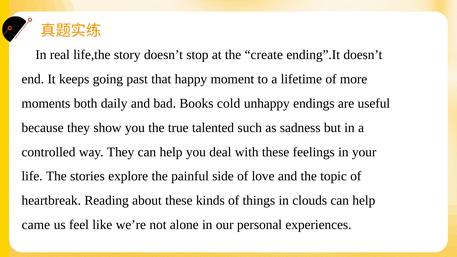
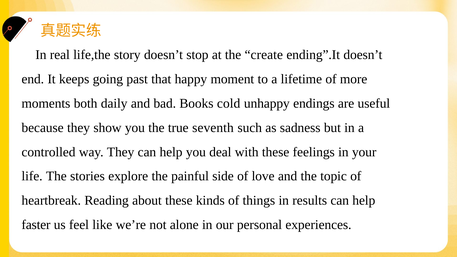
talented: talented -> seventh
clouds: clouds -> results
came: came -> faster
